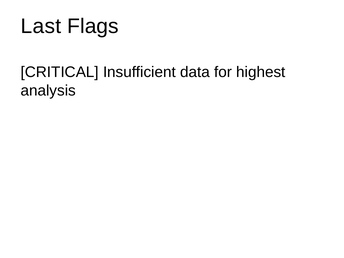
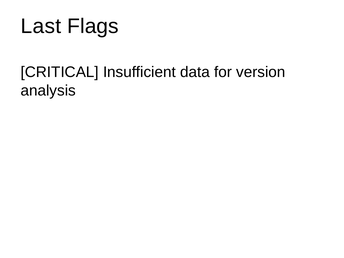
highest: highest -> version
